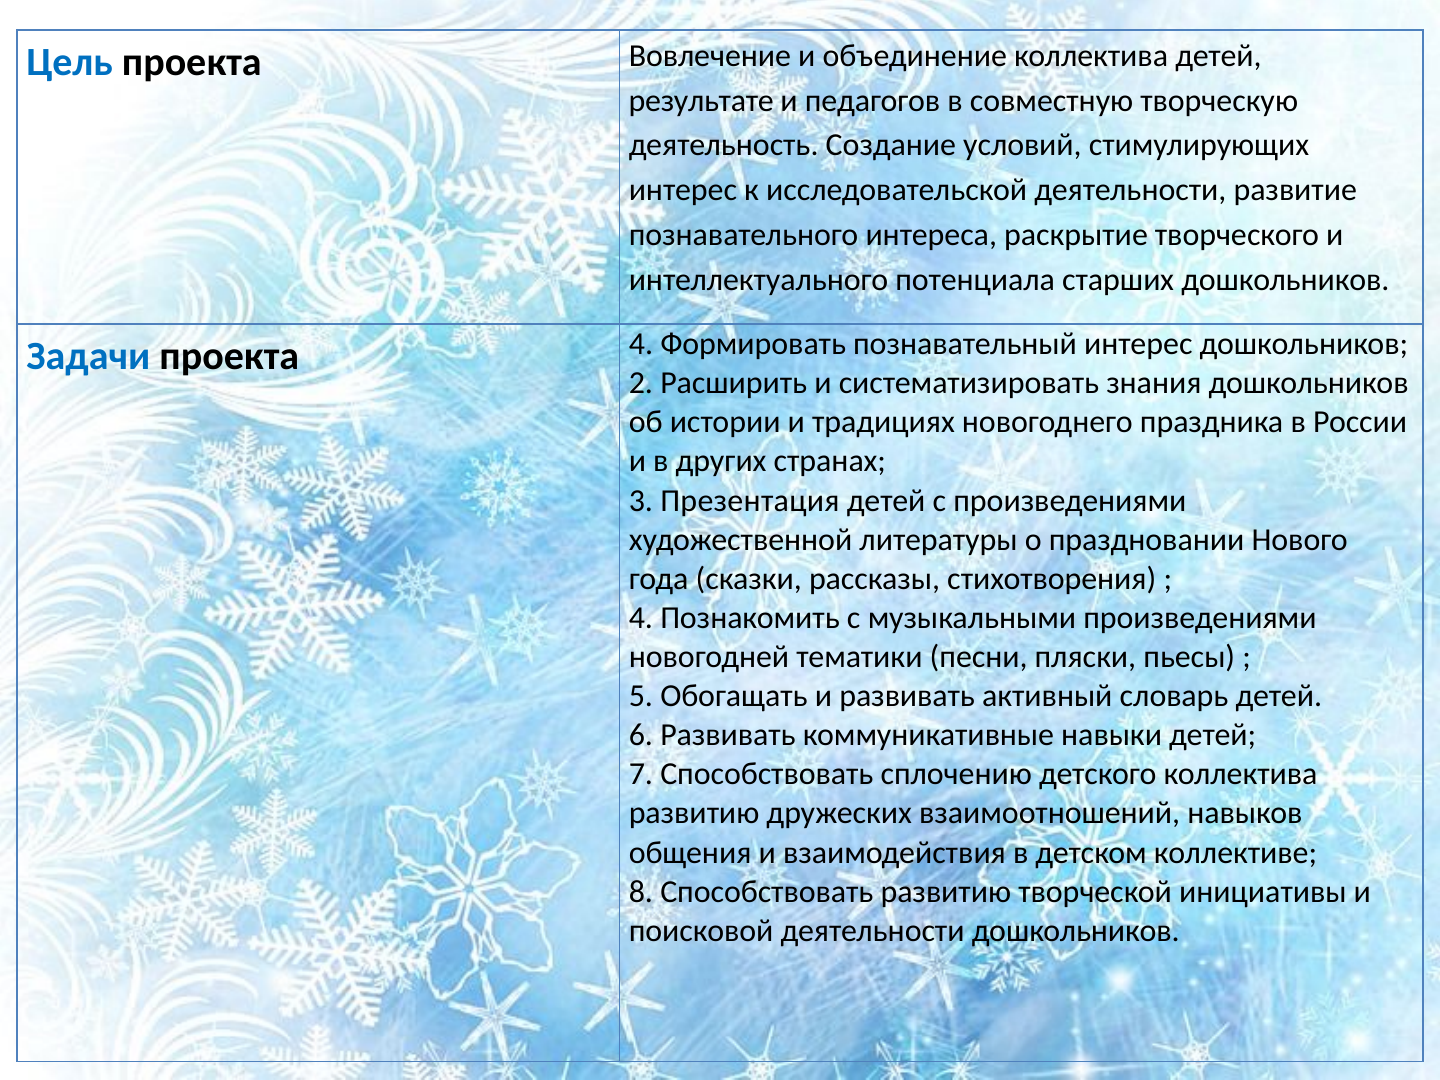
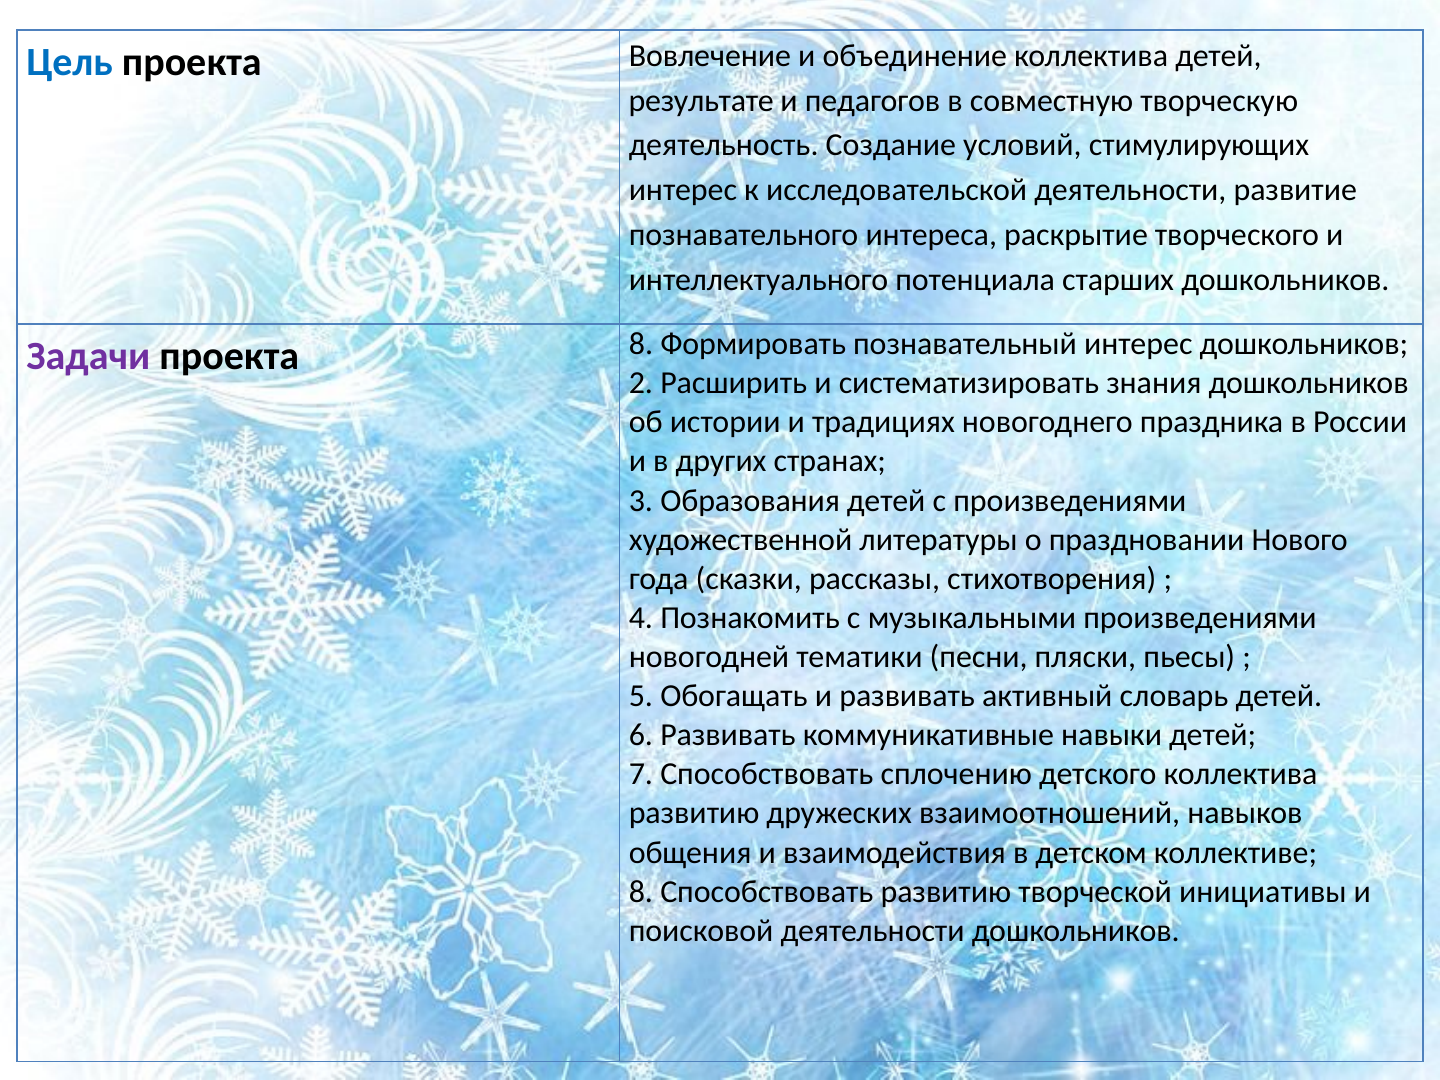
Задачи colour: blue -> purple
проекта 4: 4 -> 8
Презентация: Презентация -> Образования
